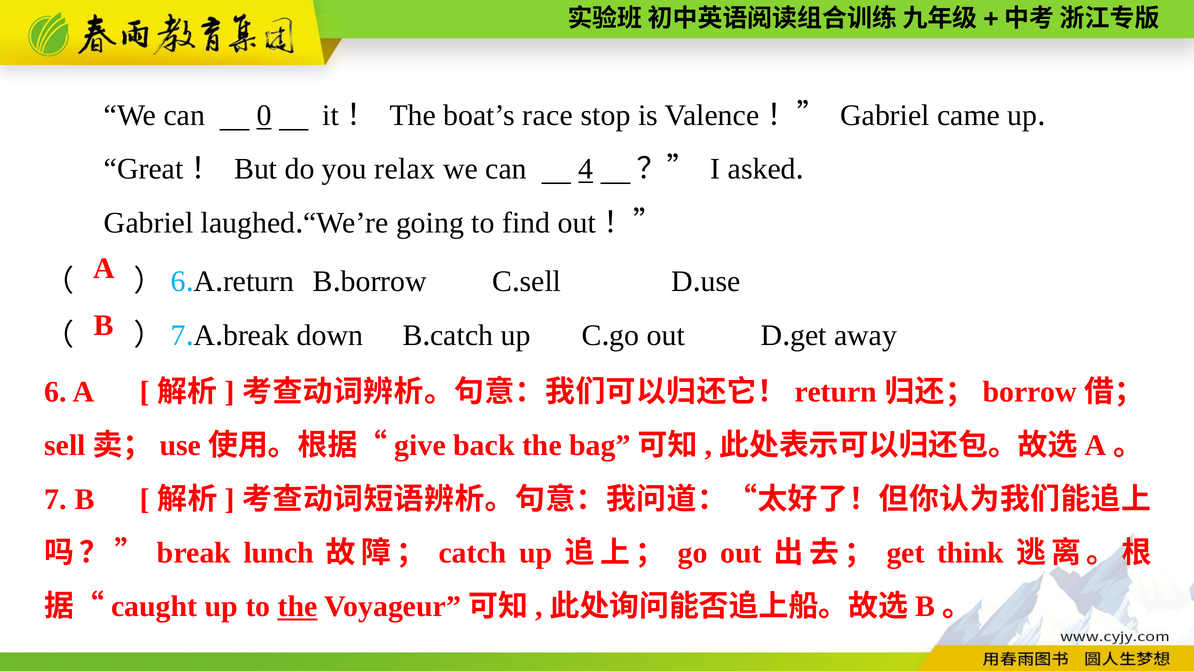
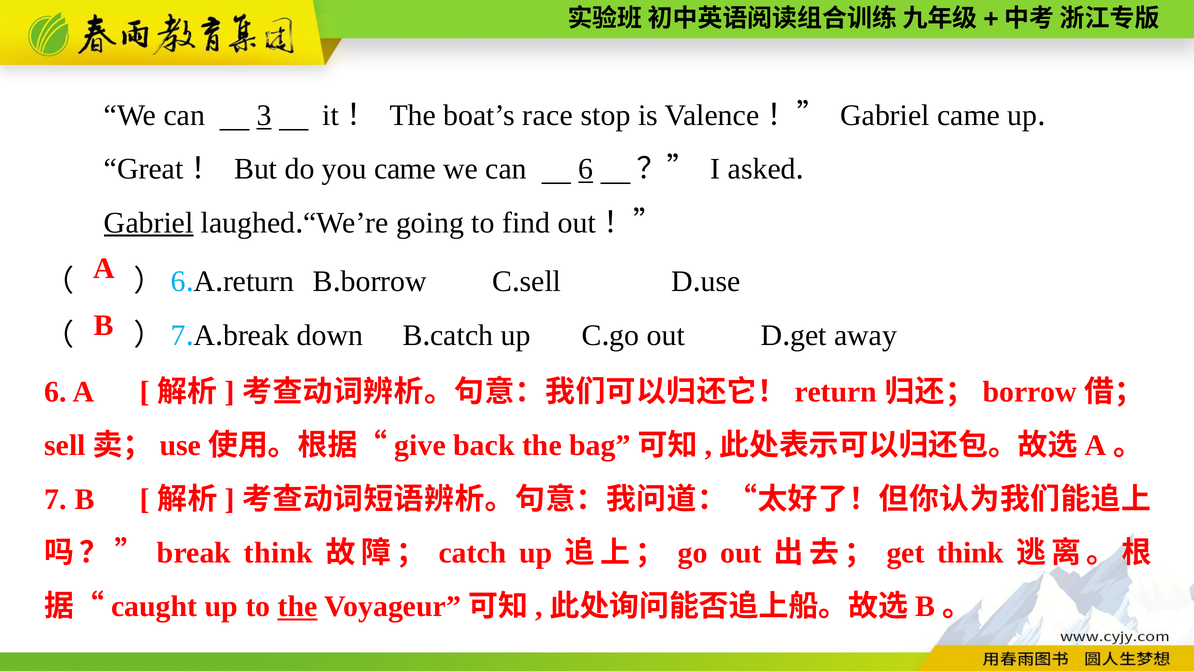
0: 0 -> 3
you relax: relax -> came
can 4: 4 -> 6
Gabriel at (149, 223) underline: none -> present
lunch at (279, 554): lunch -> think
